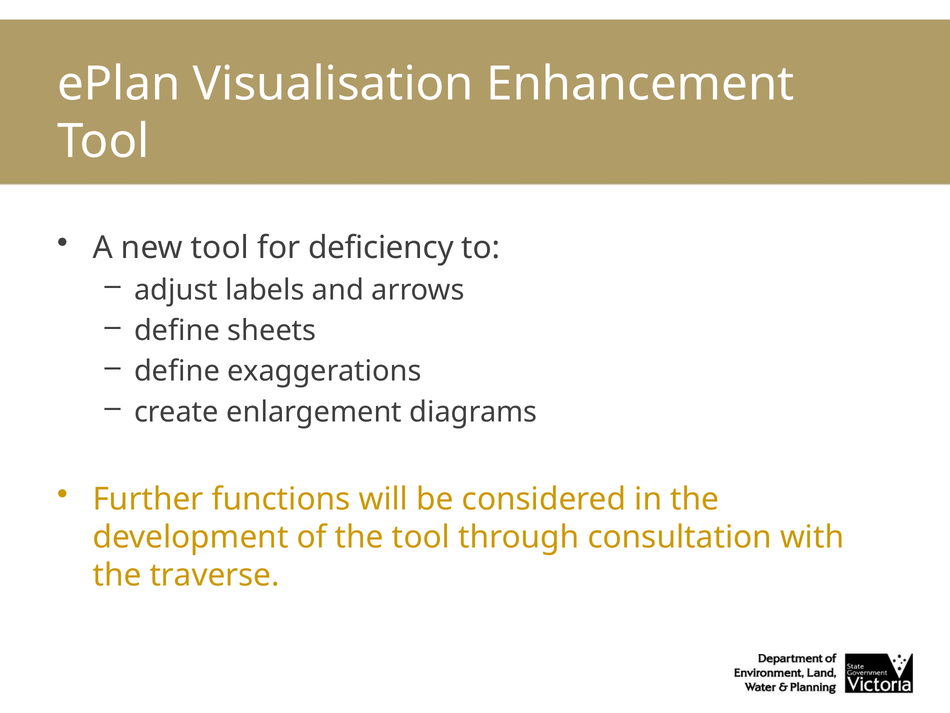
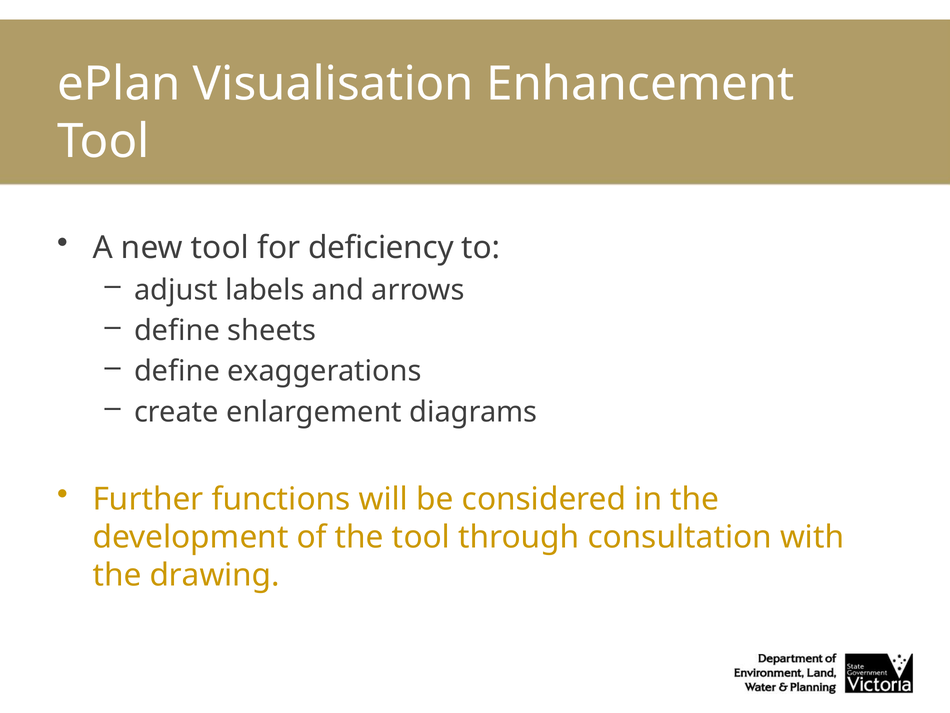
traverse: traverse -> drawing
